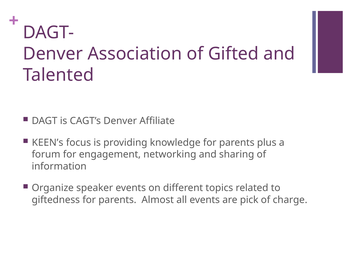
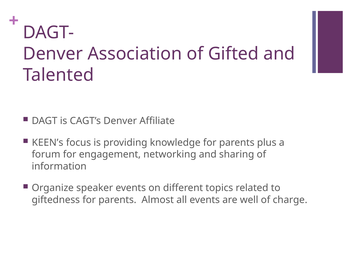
pick: pick -> well
